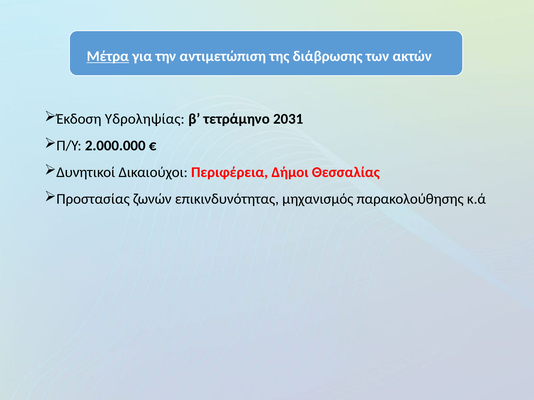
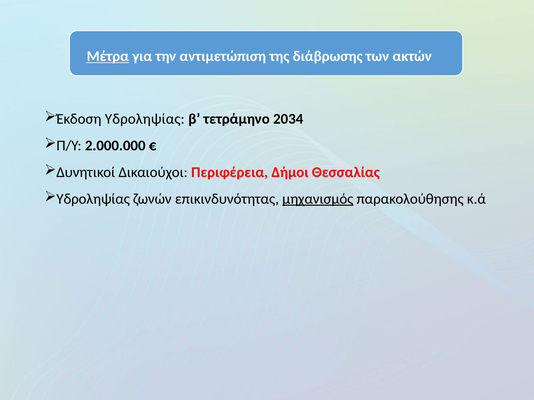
2031: 2031 -> 2034
Προστασίας at (93, 199): Προστασίας -> Υδροληψίας
μηχανισμός underline: none -> present
